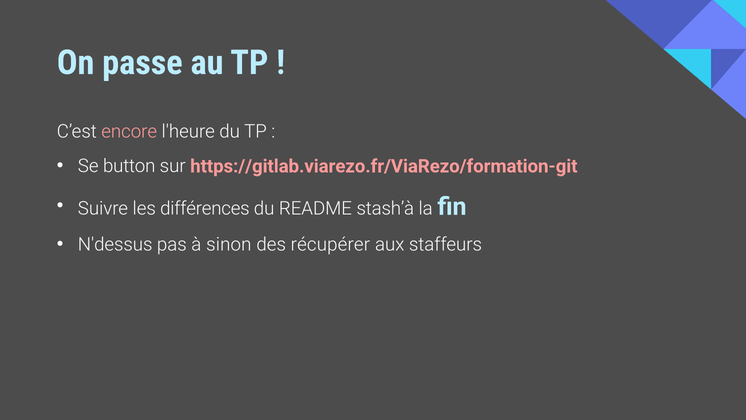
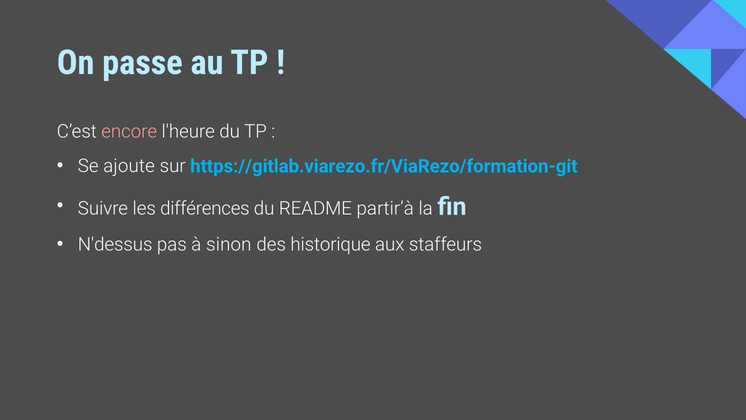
button: button -> ajoute
https://gitlab.viarezo.fr/ViaRezo/formation-git colour: pink -> light blue
stash’à: stash’à -> partir’à
récupérer: récupérer -> historique
